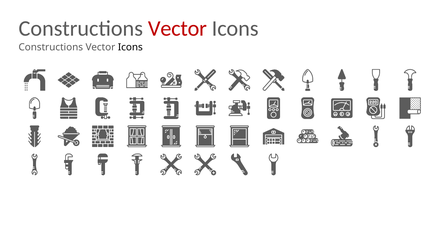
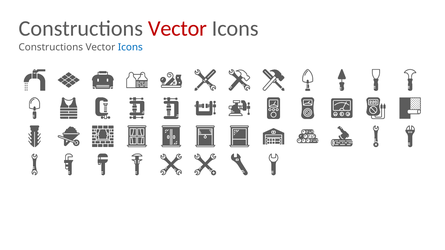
Icons at (130, 47) colour: black -> blue
